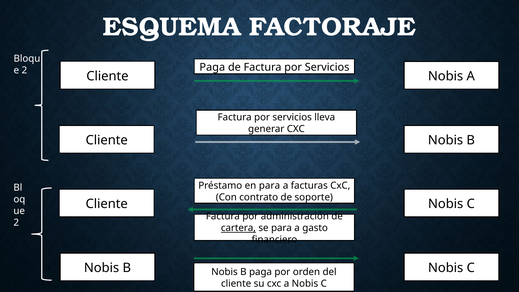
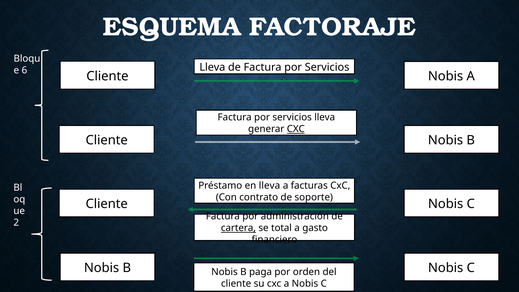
Paga at (212, 67): Paga -> Lleva
2 at (24, 70): 2 -> 6
CXC at (296, 129) underline: none -> present
en para: para -> lleva
se para: para -> total
